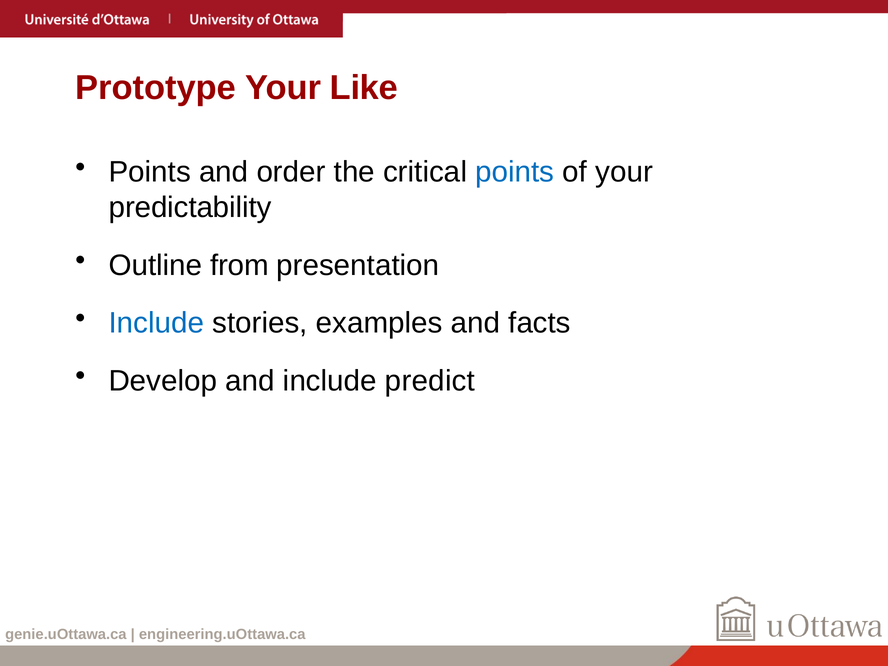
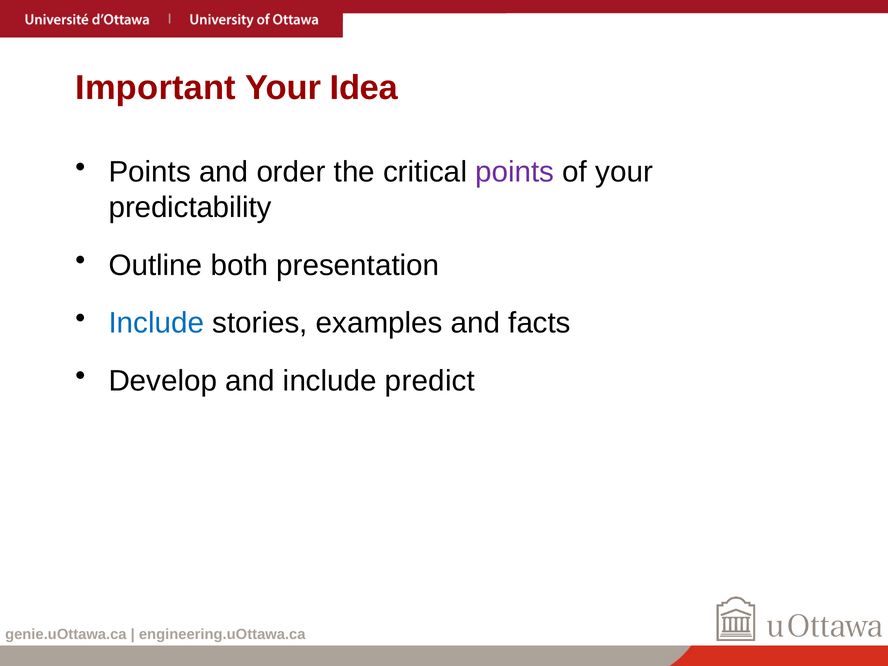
Prototype: Prototype -> Important
Like: Like -> Idea
points at (515, 172) colour: blue -> purple
from: from -> both
